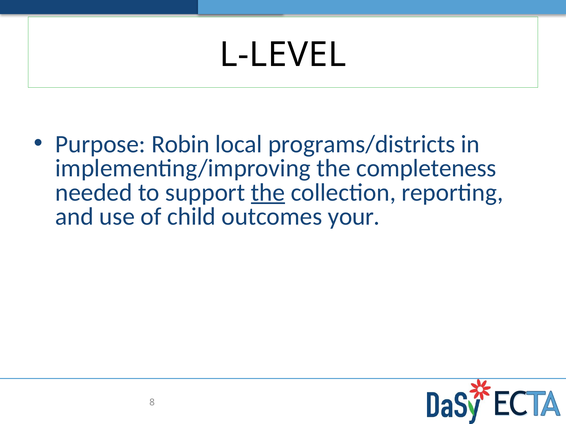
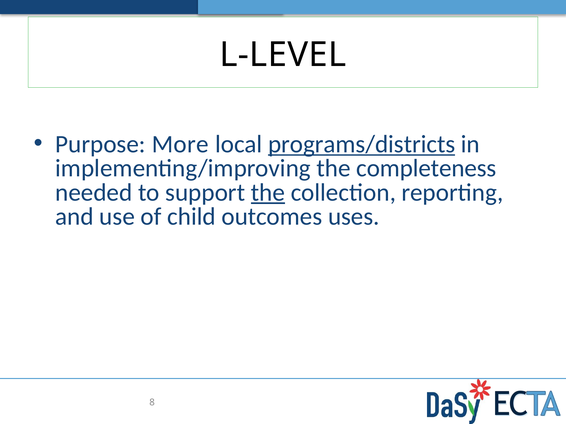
Robin: Robin -> More
programs/districts underline: none -> present
your: your -> uses
